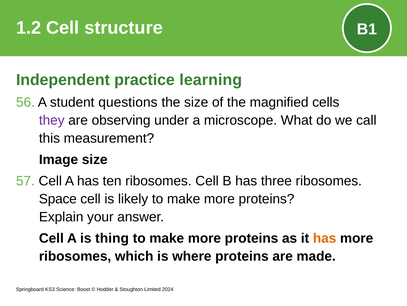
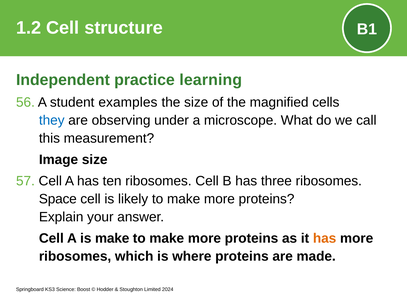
questions: questions -> examples
they colour: purple -> blue
is thing: thing -> make
